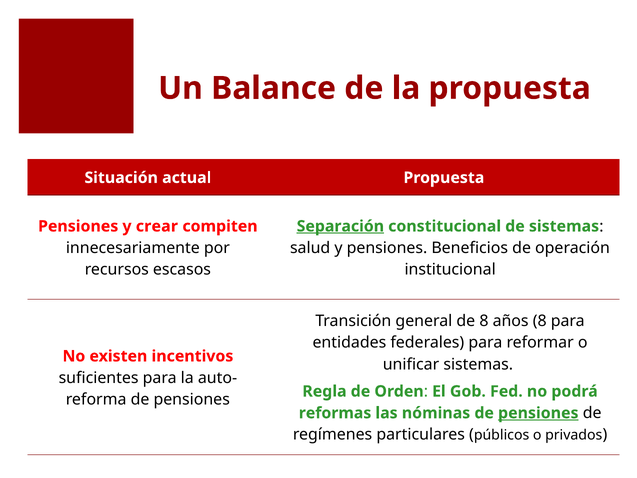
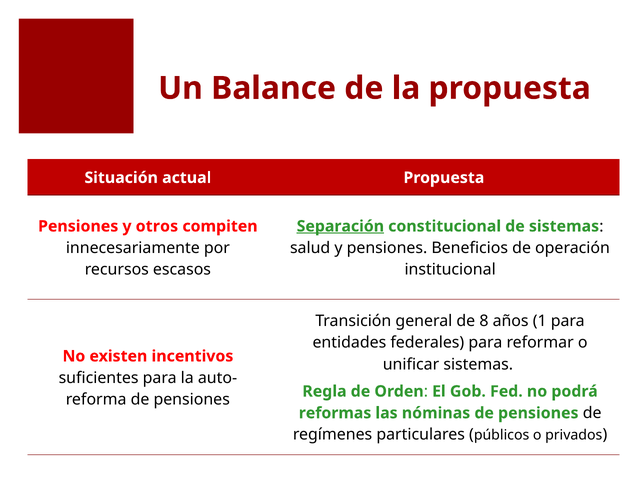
crear: crear -> otros
años 8: 8 -> 1
pensiones at (538, 413) underline: present -> none
